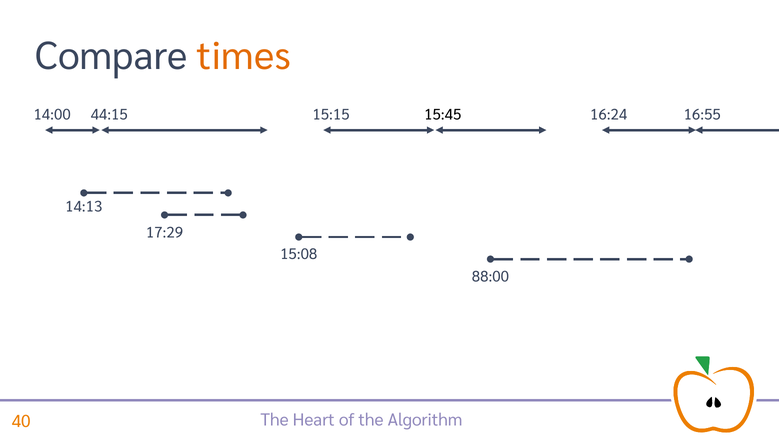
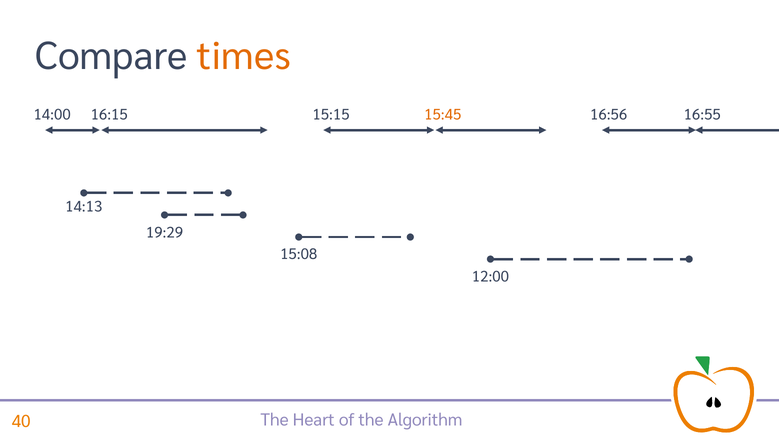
44:15: 44:15 -> 16:15
15:45 colour: black -> orange
16:24: 16:24 -> 16:56
17:29: 17:29 -> 19:29
88:00: 88:00 -> 12:00
